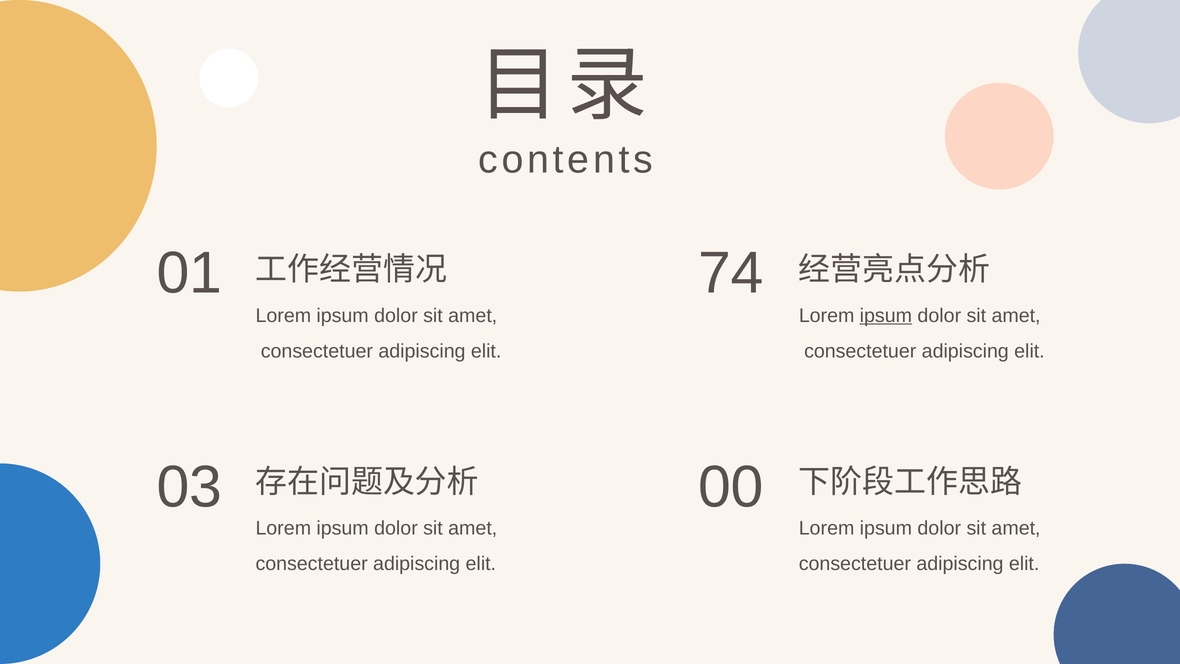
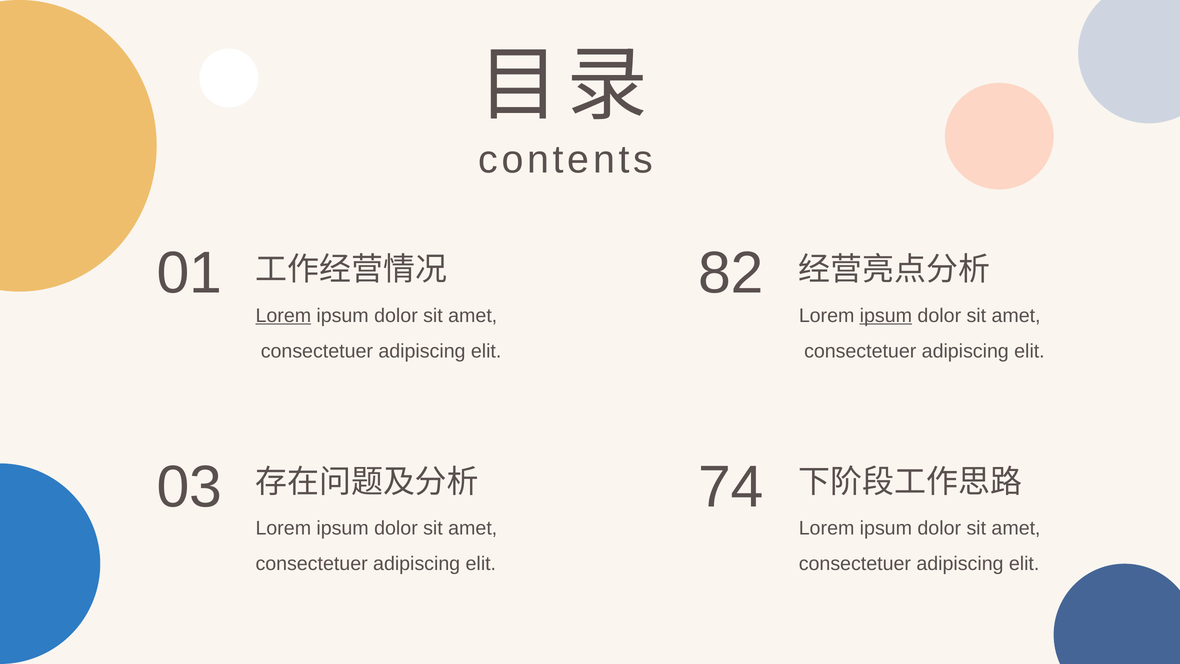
74: 74 -> 82
Lorem at (283, 316) underline: none -> present
00: 00 -> 74
